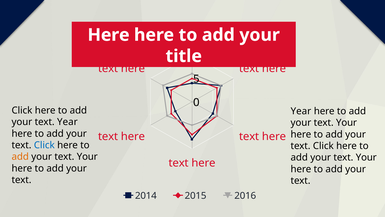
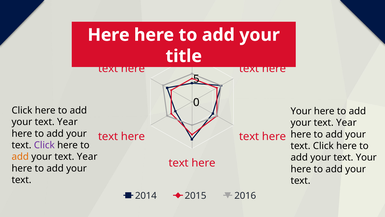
Year at (301, 111): Year -> Your
Your at (347, 123): Your -> Year
Click at (44, 145) colour: blue -> purple
Your at (87, 156): Your -> Year
